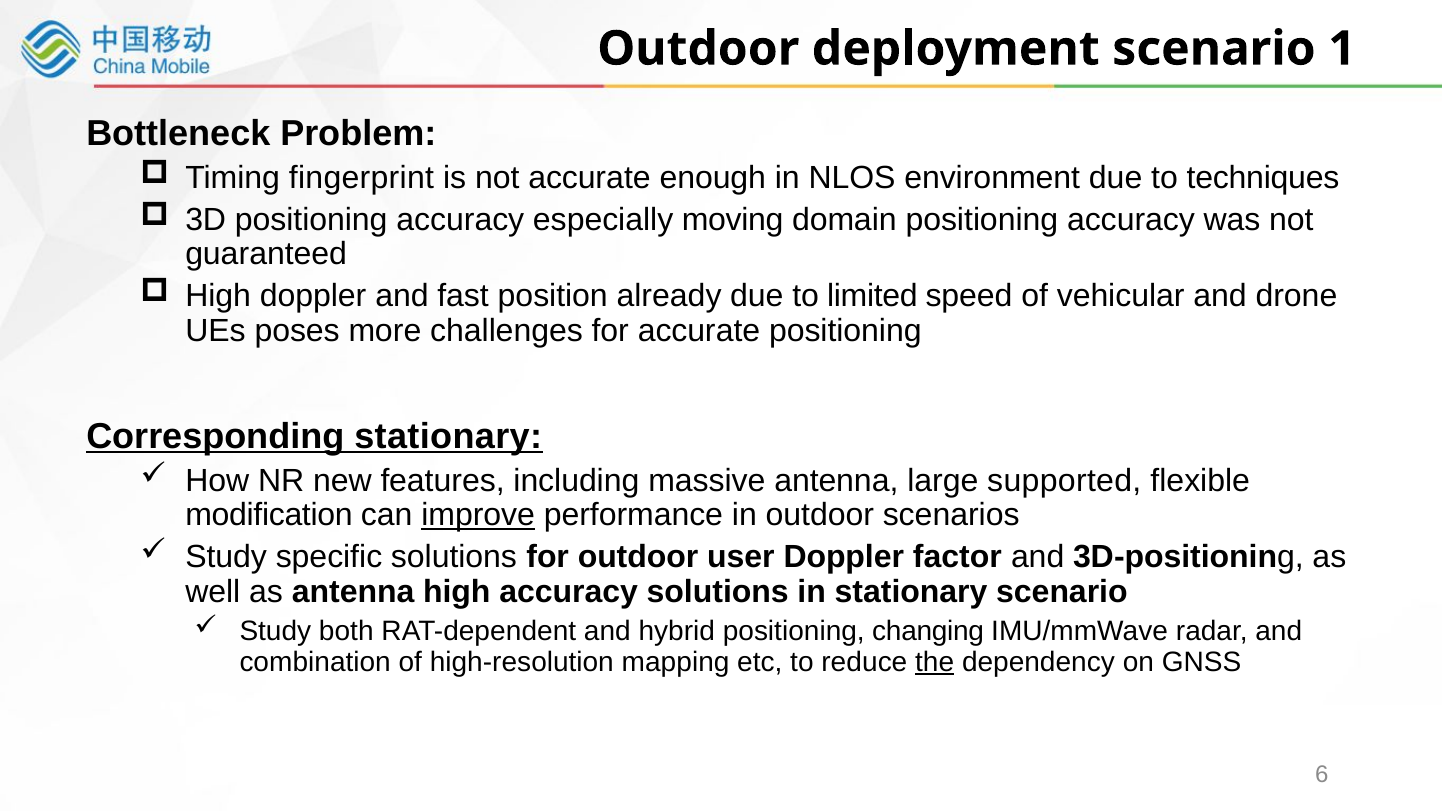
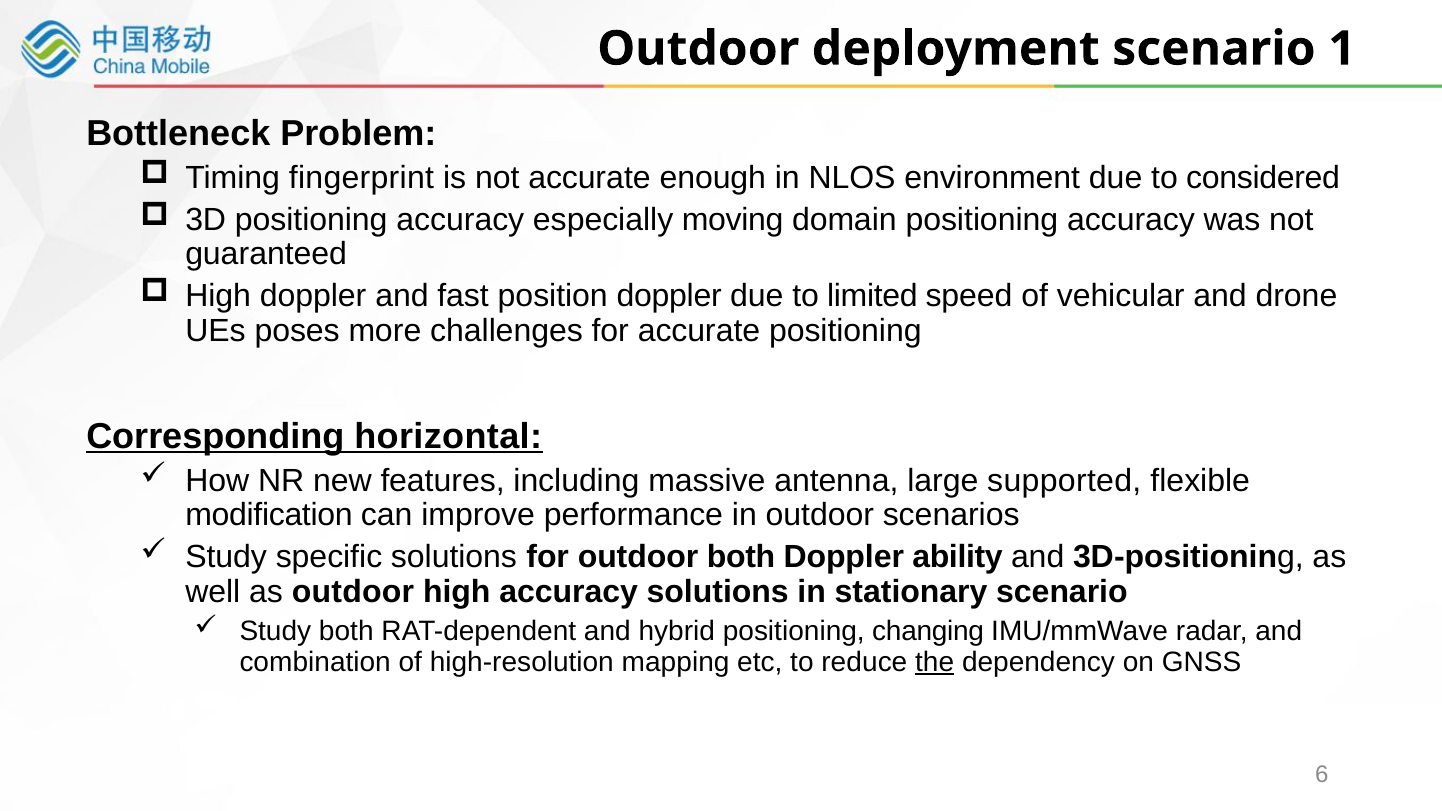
techniques: techniques -> considered
position already: already -> doppler
Corresponding stationary: stationary -> horizontal
improve underline: present -> none
outdoor user: user -> both
factor: factor -> ability
as antenna: antenna -> outdoor
